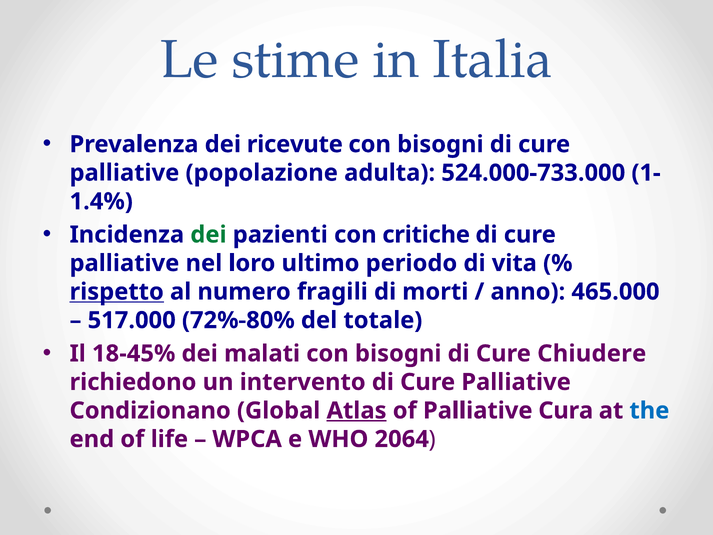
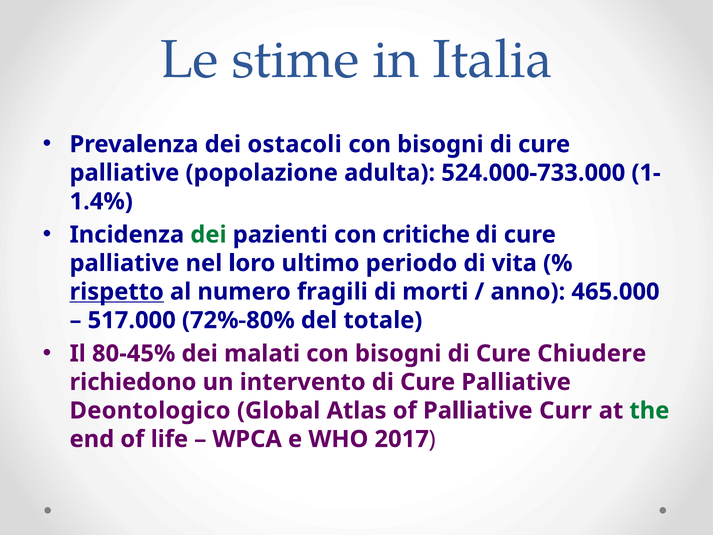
ricevute: ricevute -> ostacoli
18-45%: 18-45% -> 80-45%
Condizionano: Condizionano -> Deontologico
Atlas underline: present -> none
Cura: Cura -> Curr
the colour: blue -> green
2064: 2064 -> 2017
